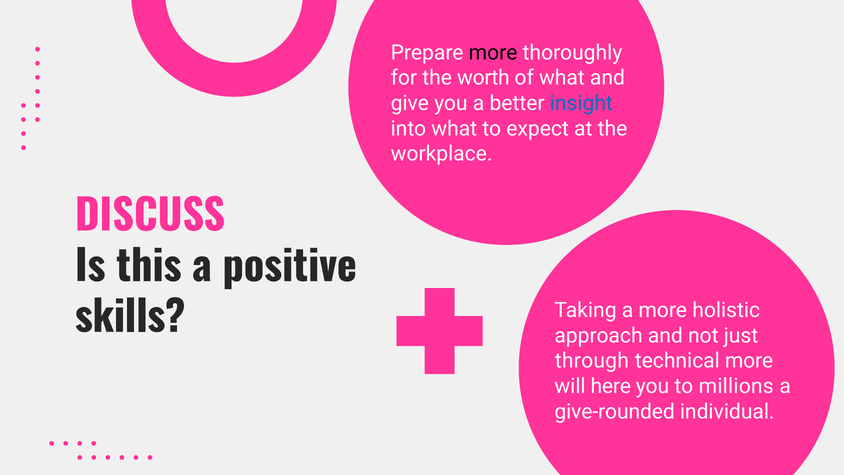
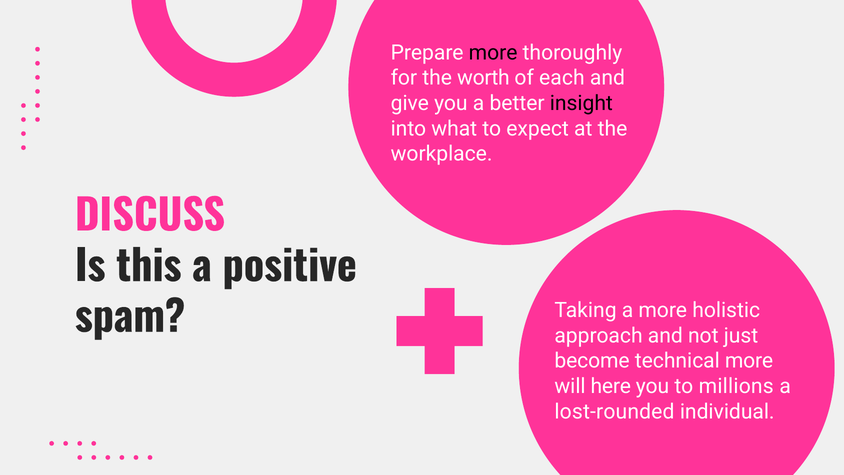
of what: what -> each
insight colour: blue -> black
skills: skills -> spam
through: through -> become
give-rounded: give-rounded -> lost-rounded
